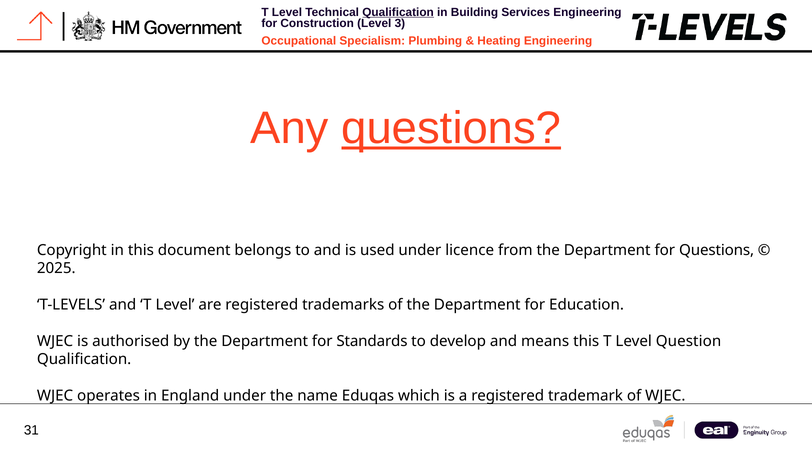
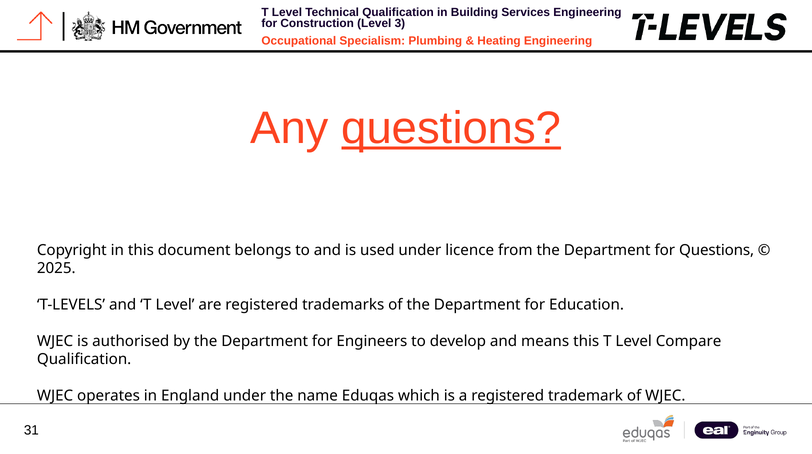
Qualification at (398, 12) underline: present -> none
Standards: Standards -> Engineers
Question: Question -> Compare
